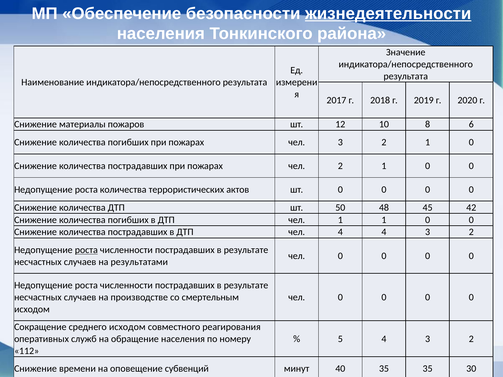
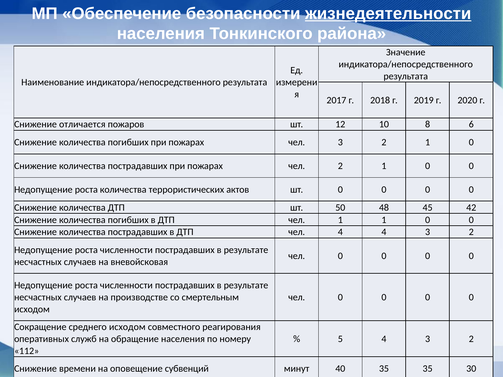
материалы: материалы -> отличается
роста at (86, 250) underline: present -> none
результатами: результатами -> вневойсковая
